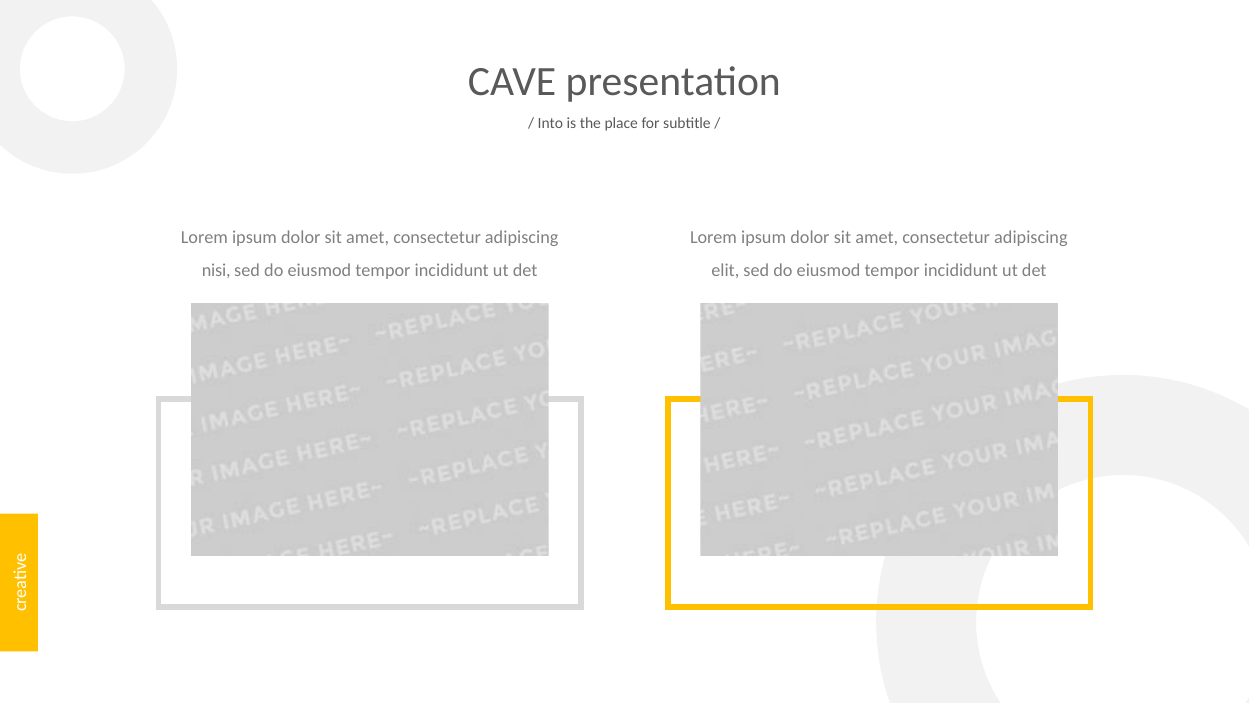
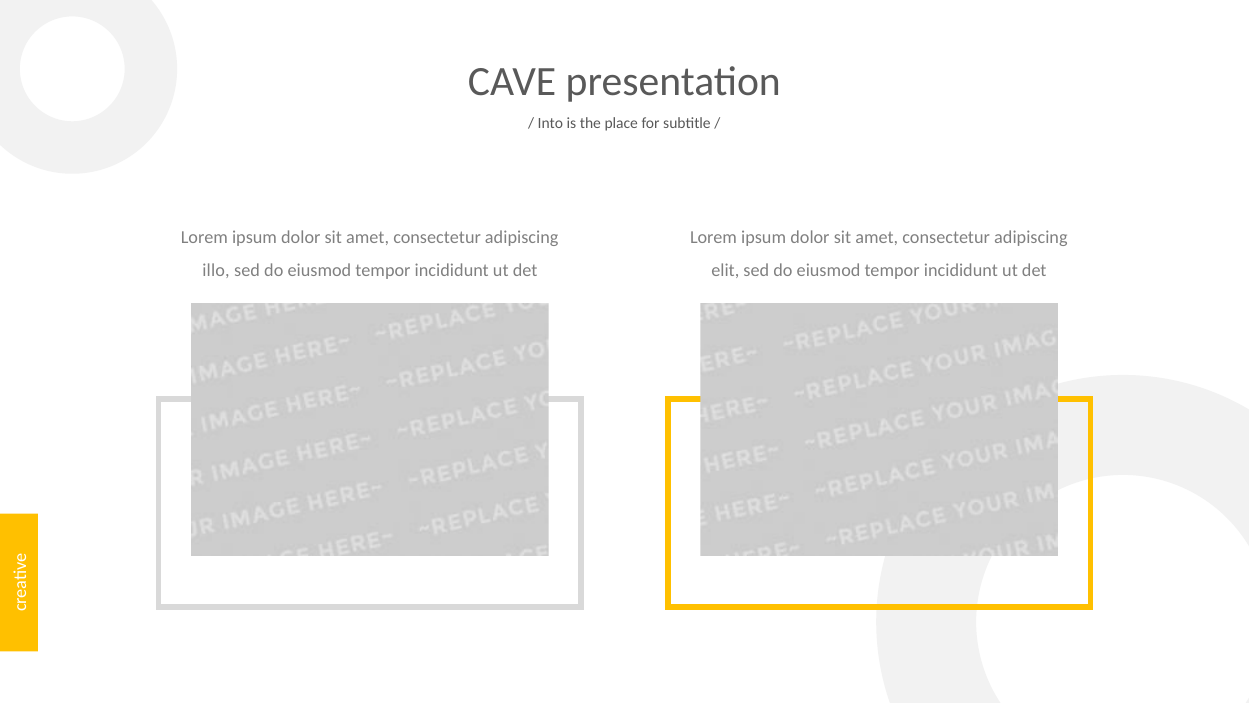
nisi: nisi -> illo
